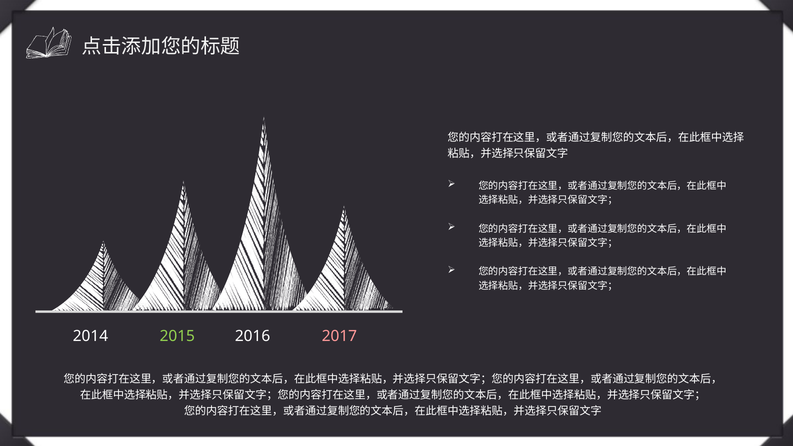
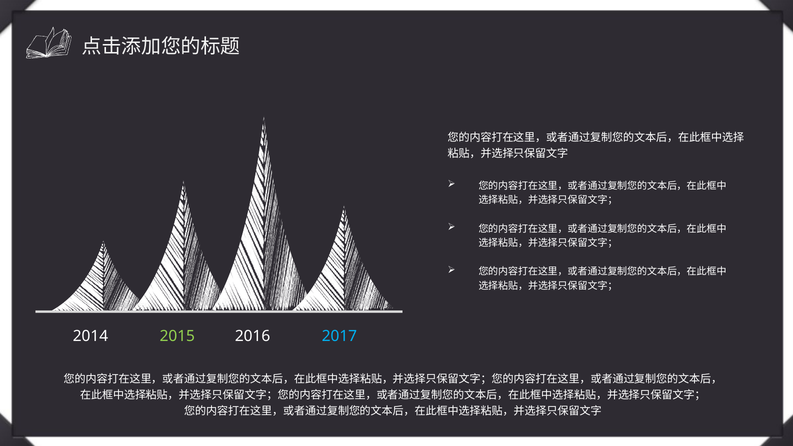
2017 colour: pink -> light blue
